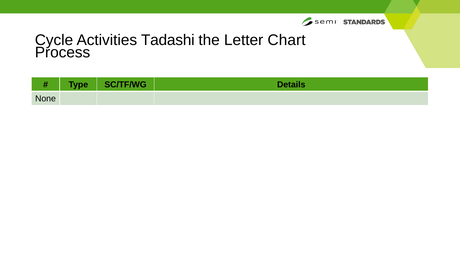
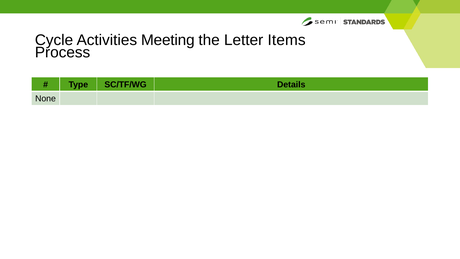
Tadashi: Tadashi -> Meeting
Chart: Chart -> Items
